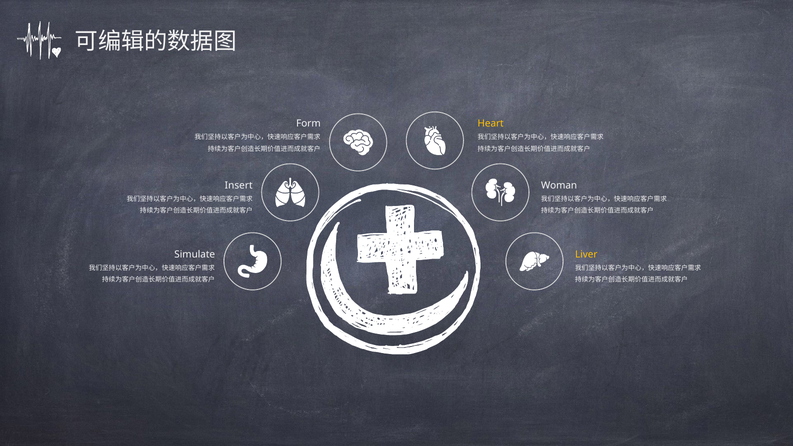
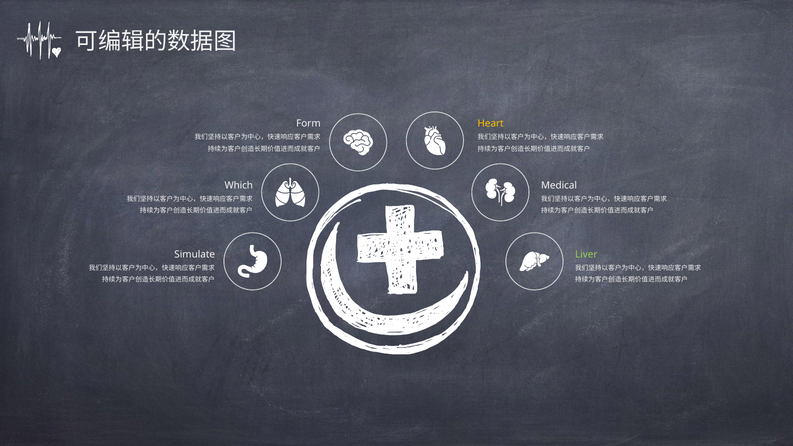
Insert: Insert -> Which
Woman: Woman -> Medical
Liver colour: yellow -> light green
